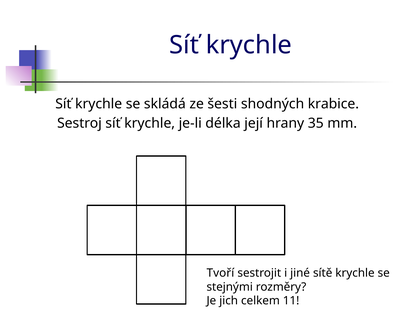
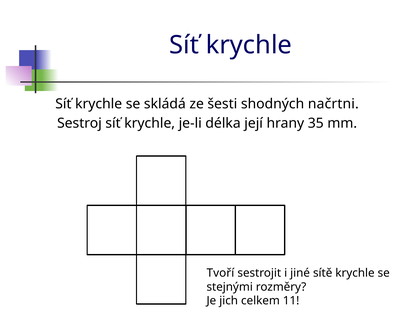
krabice: krabice -> načrtni
